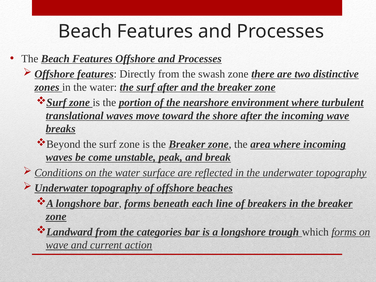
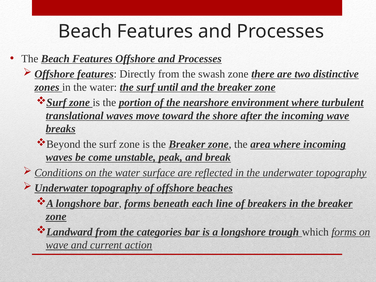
surf after: after -> until
